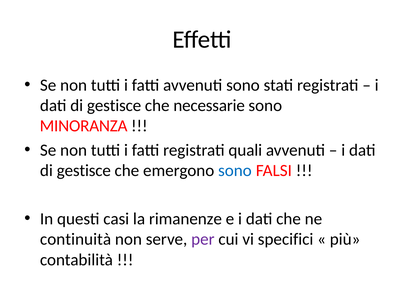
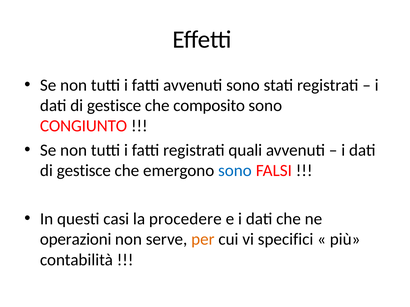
necessarie: necessarie -> composito
MINORANZA: MINORANZA -> CONGIUNTO
rimanenze: rimanenze -> procedere
continuità: continuità -> operazioni
per colour: purple -> orange
